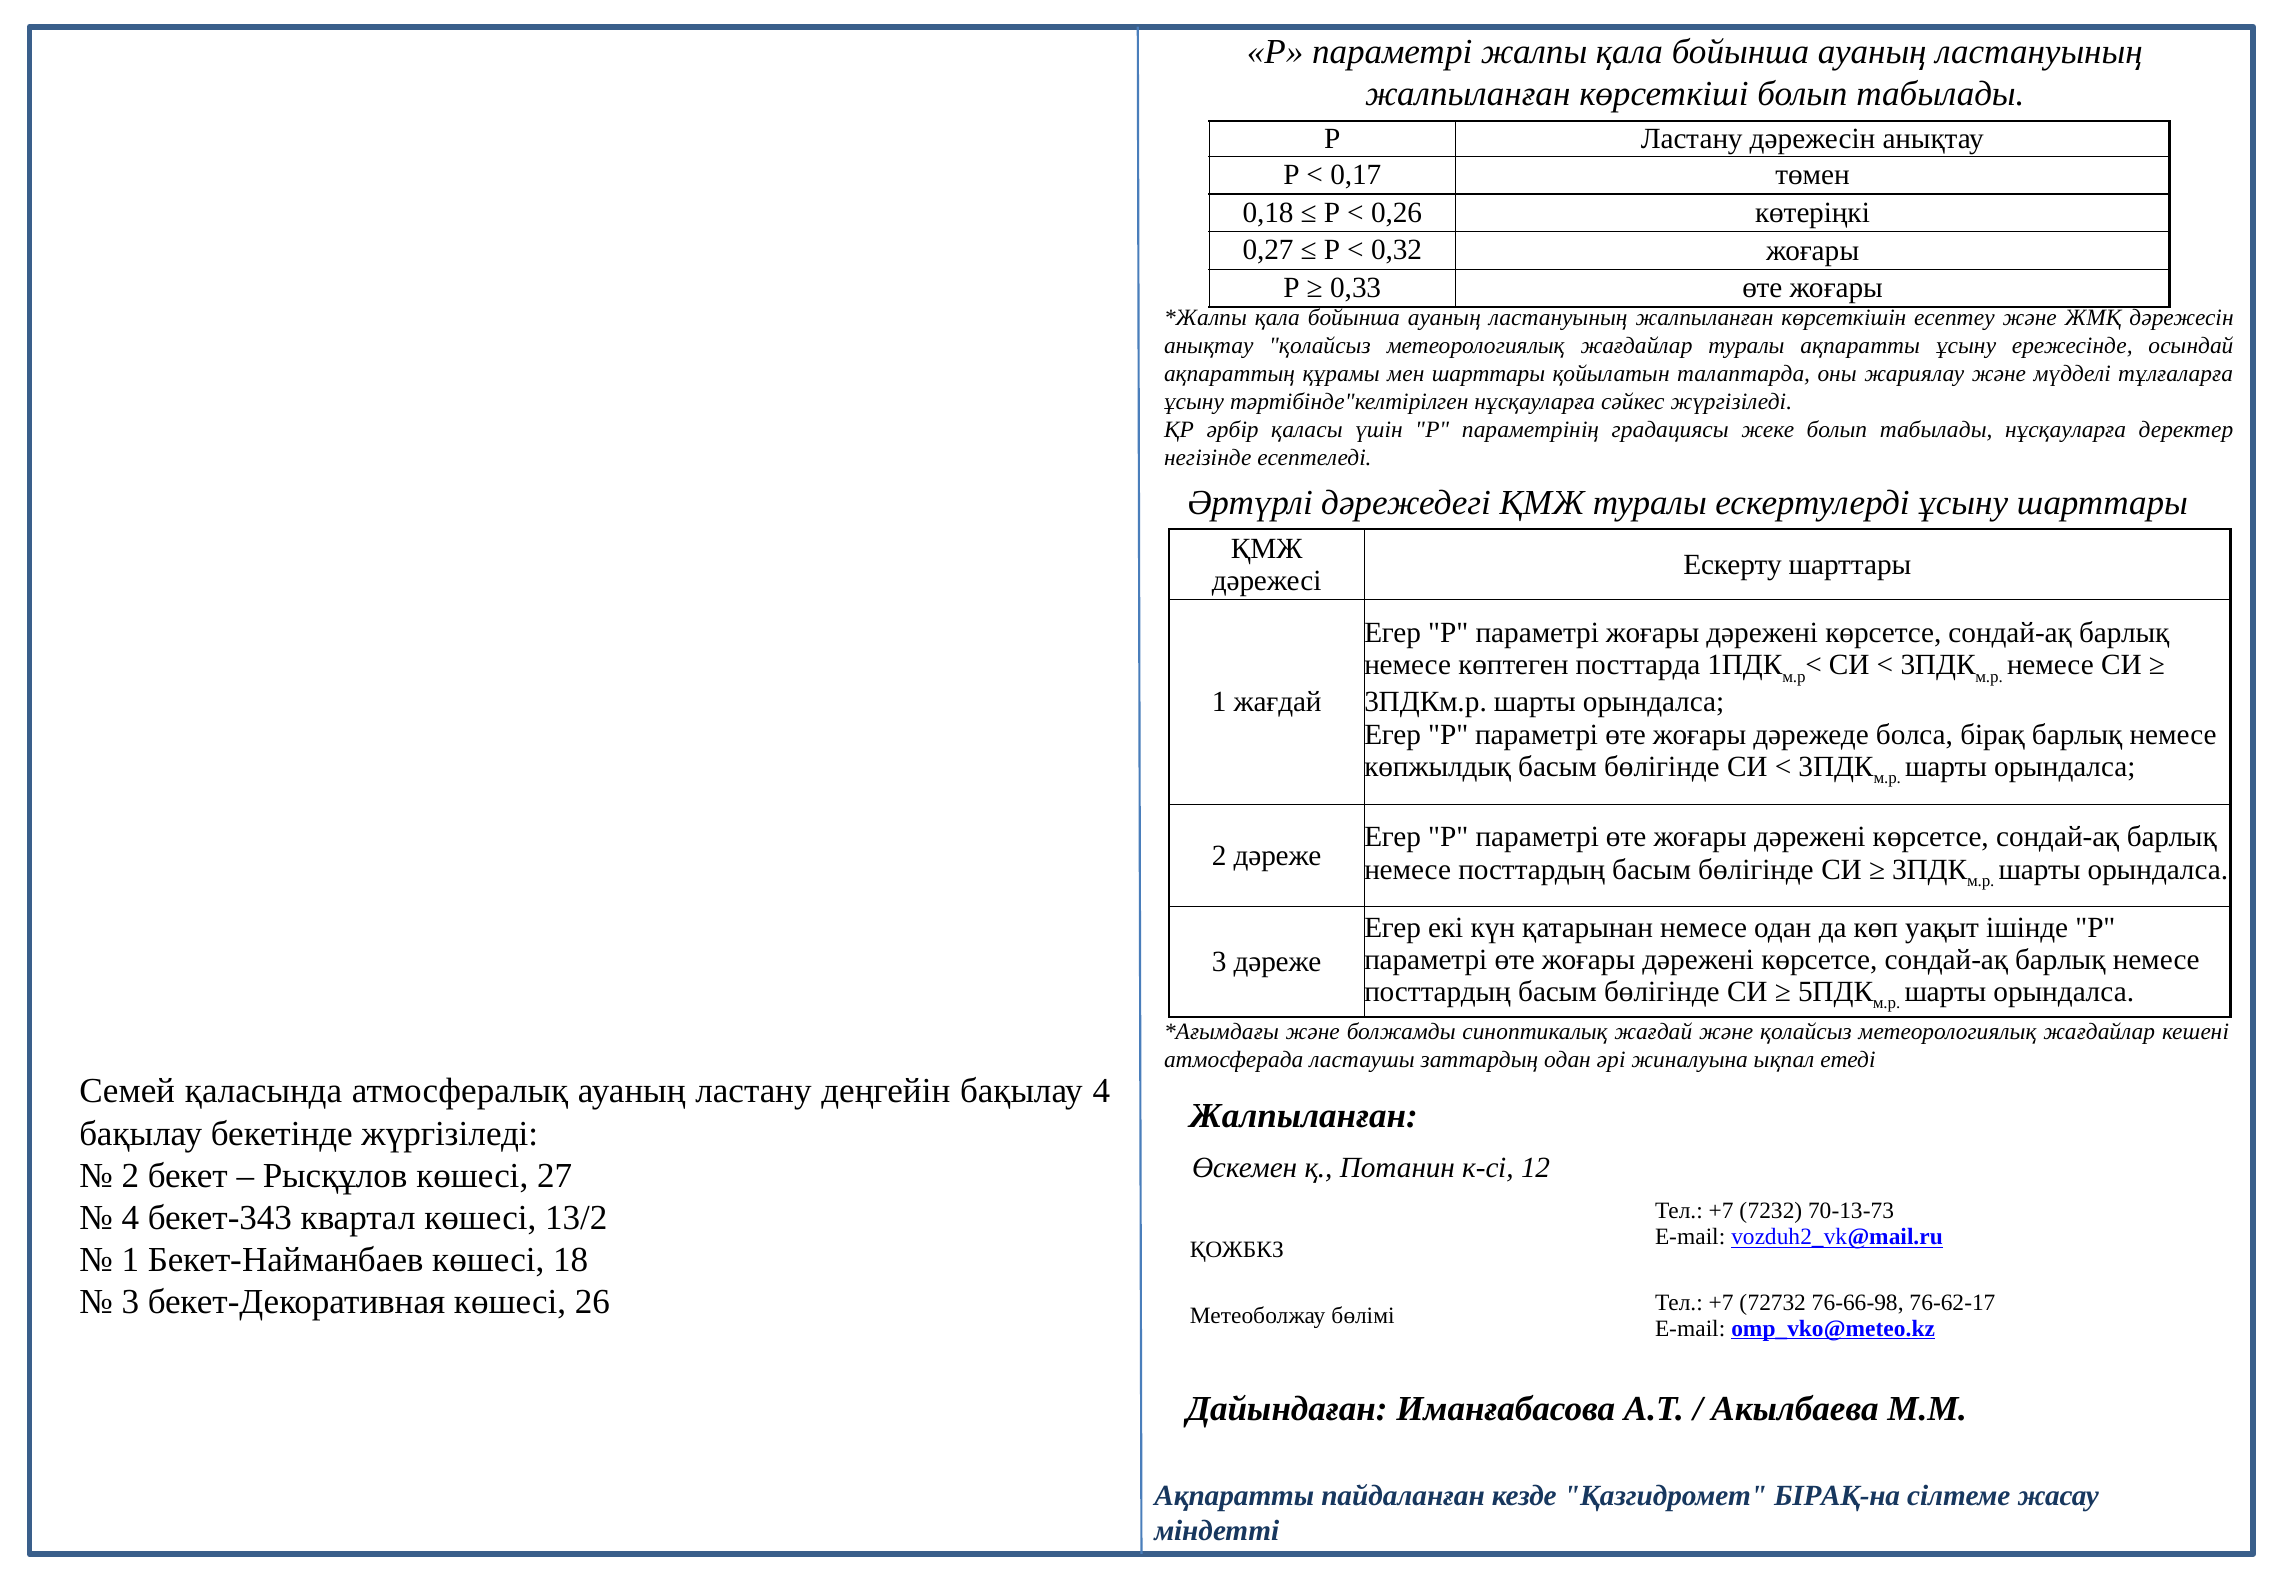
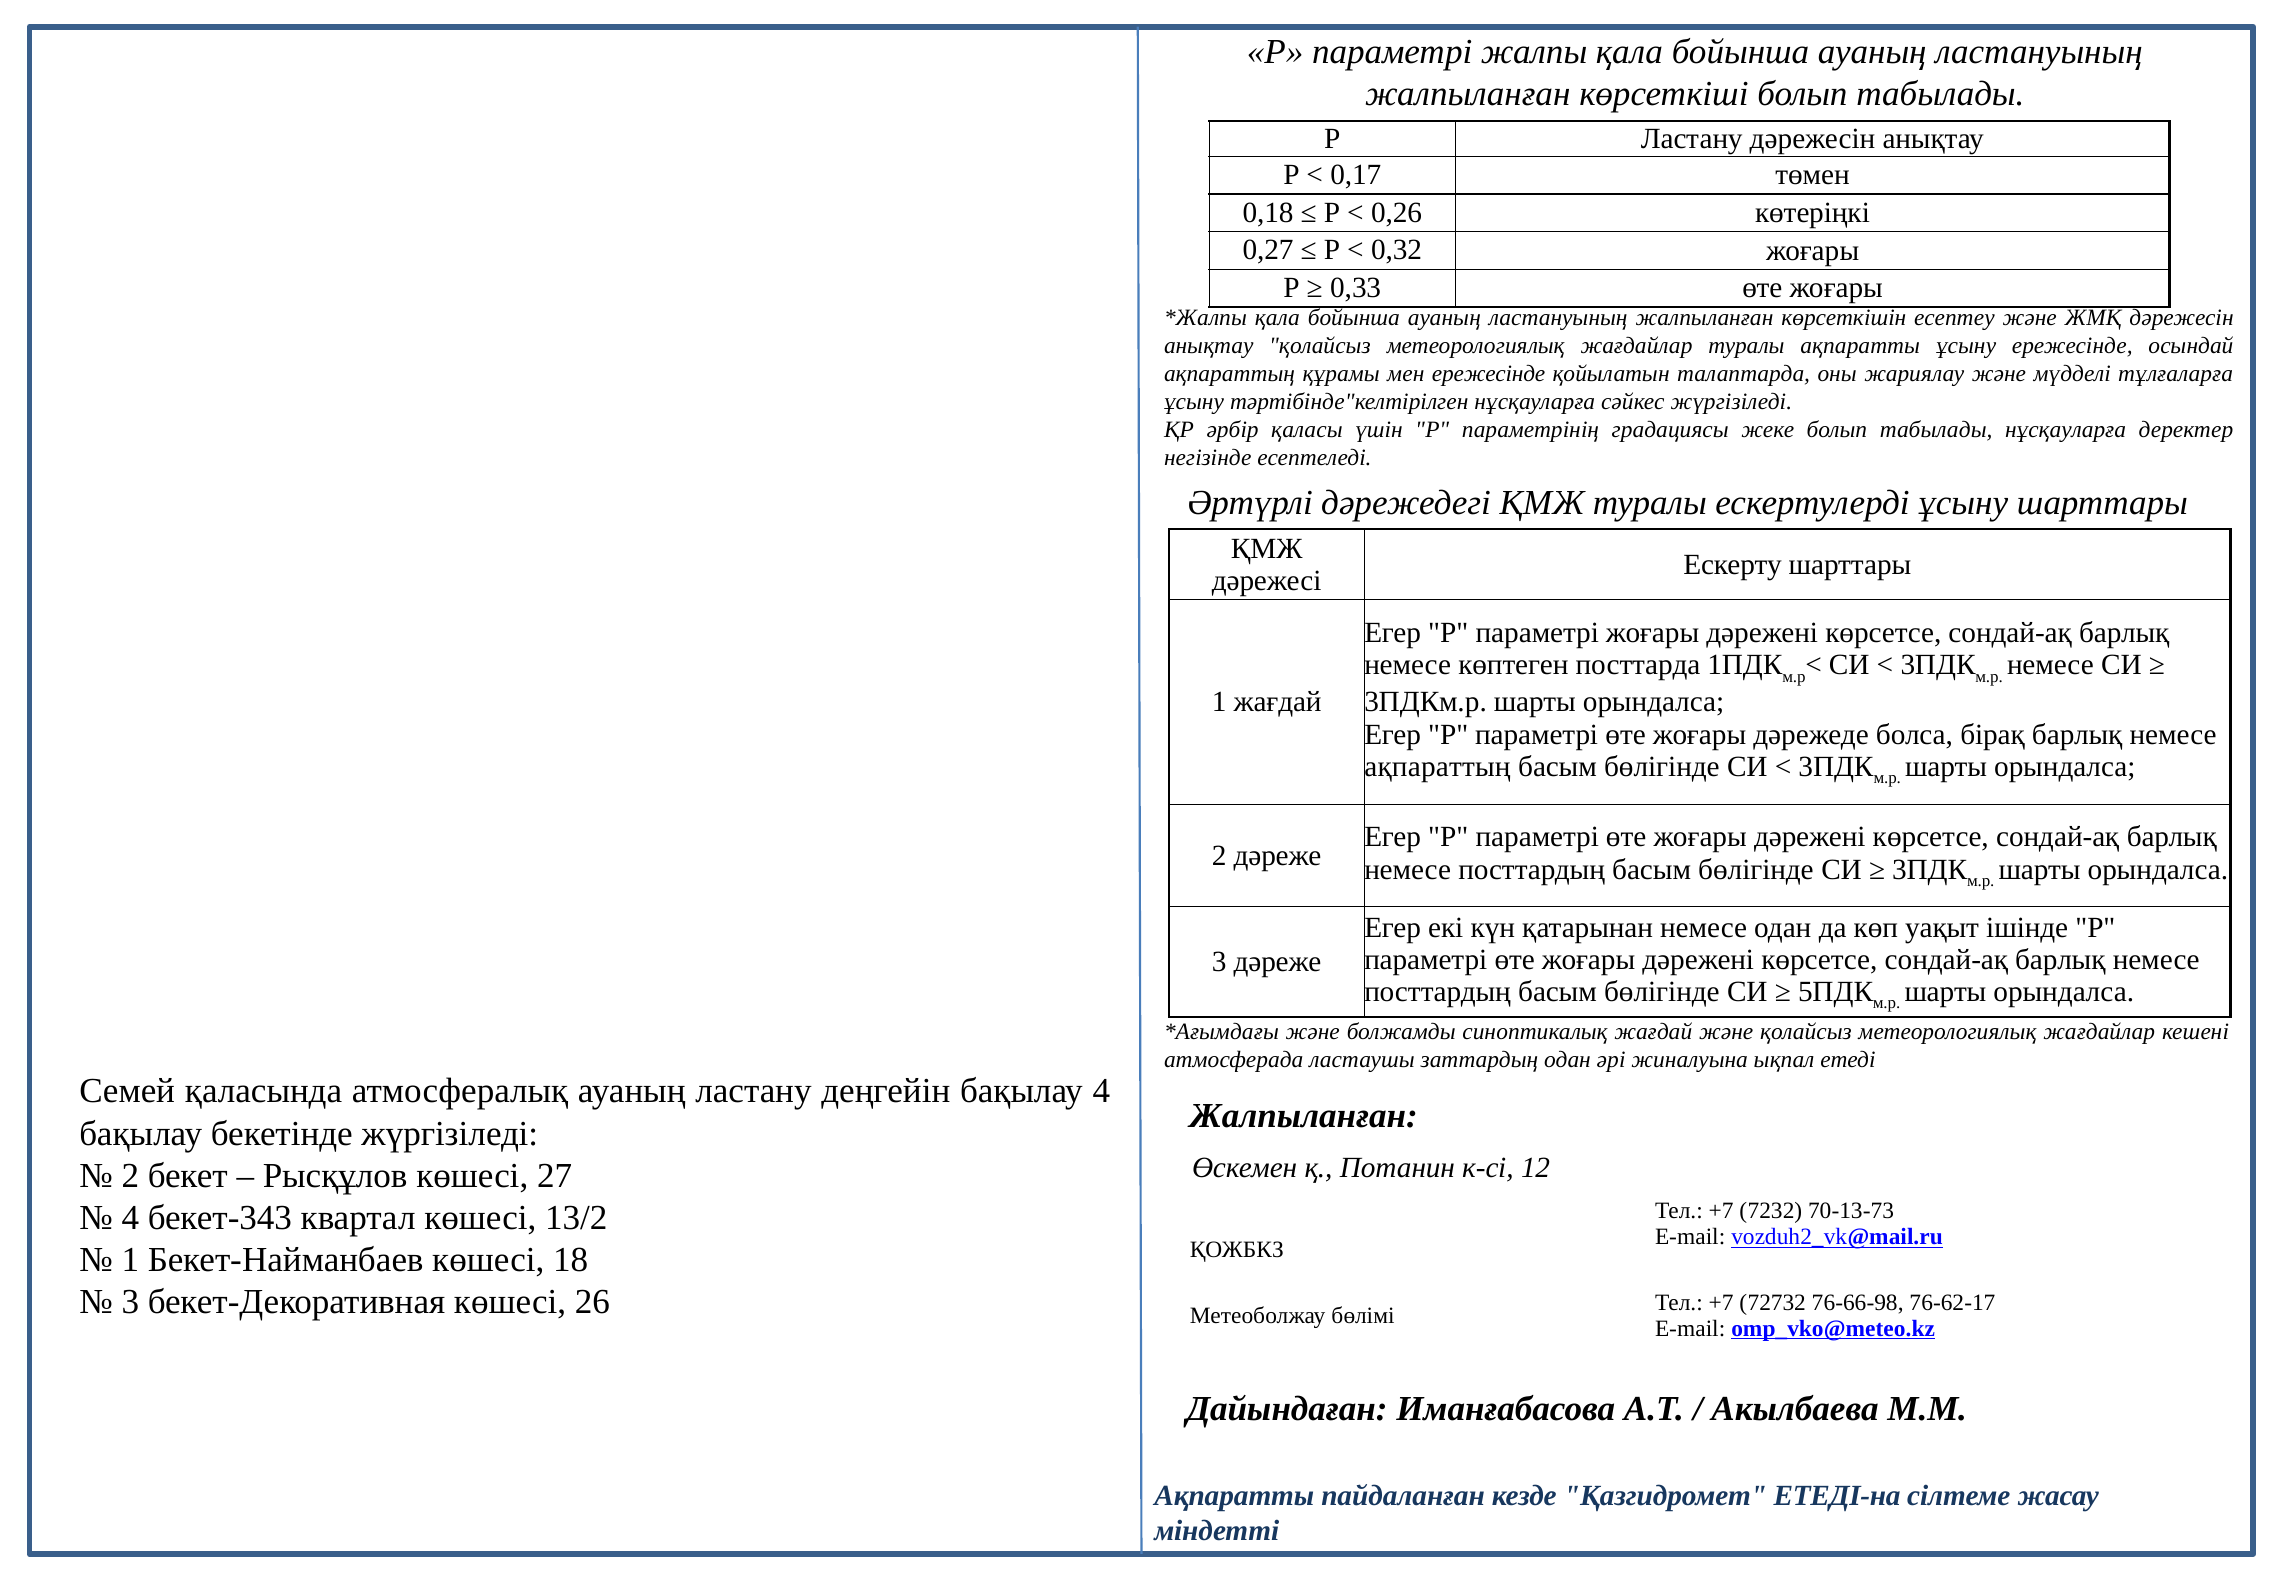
мен шарттары: шарттары -> ережесінде
көпжылдық at (1438, 766): көпжылдық -> ақпараттың
БІРАҚ-на: БІРАҚ-на -> ЕТЕДІ-на
